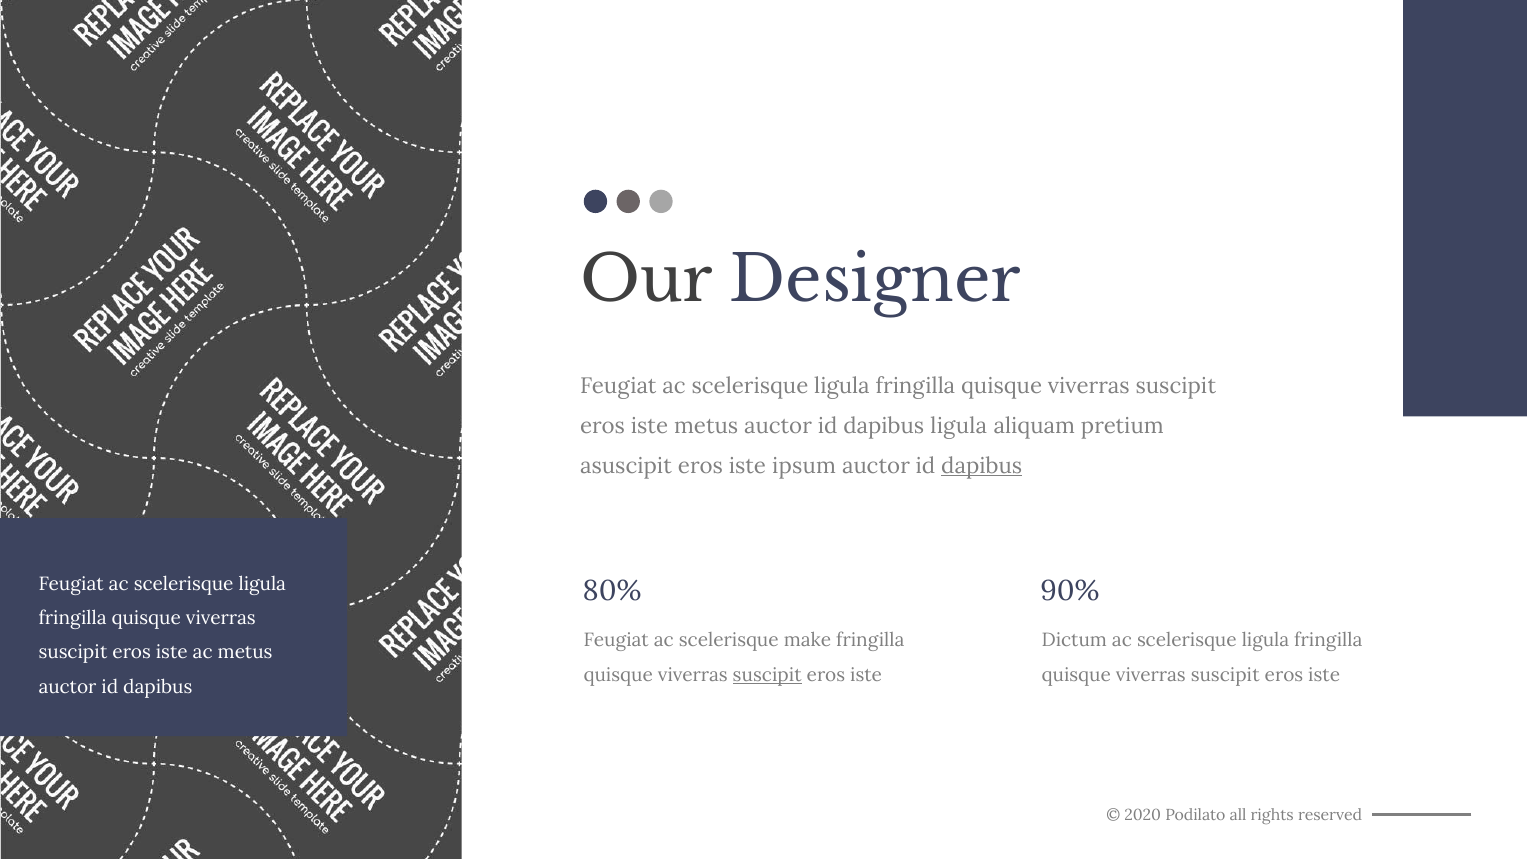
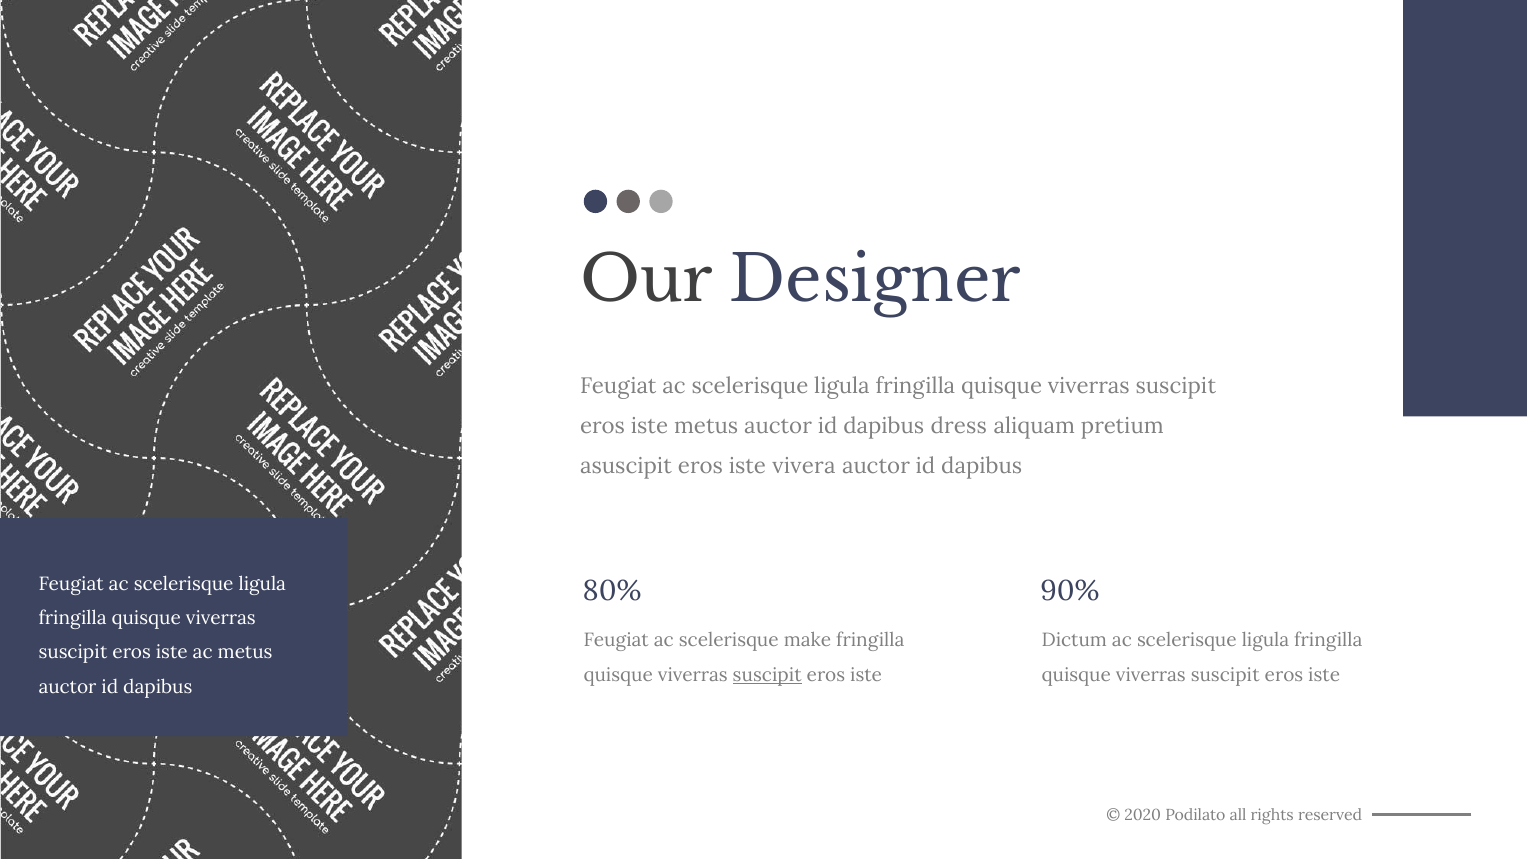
dapibus ligula: ligula -> dress
ipsum: ipsum -> vivera
dapibus at (982, 466) underline: present -> none
